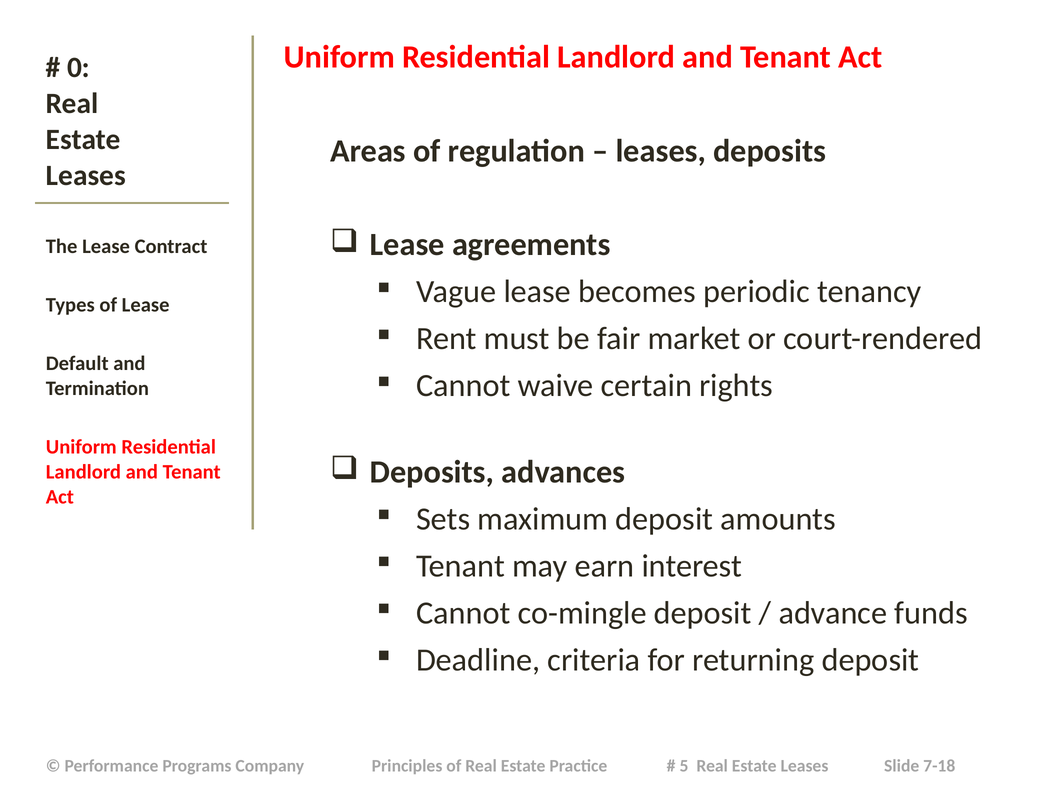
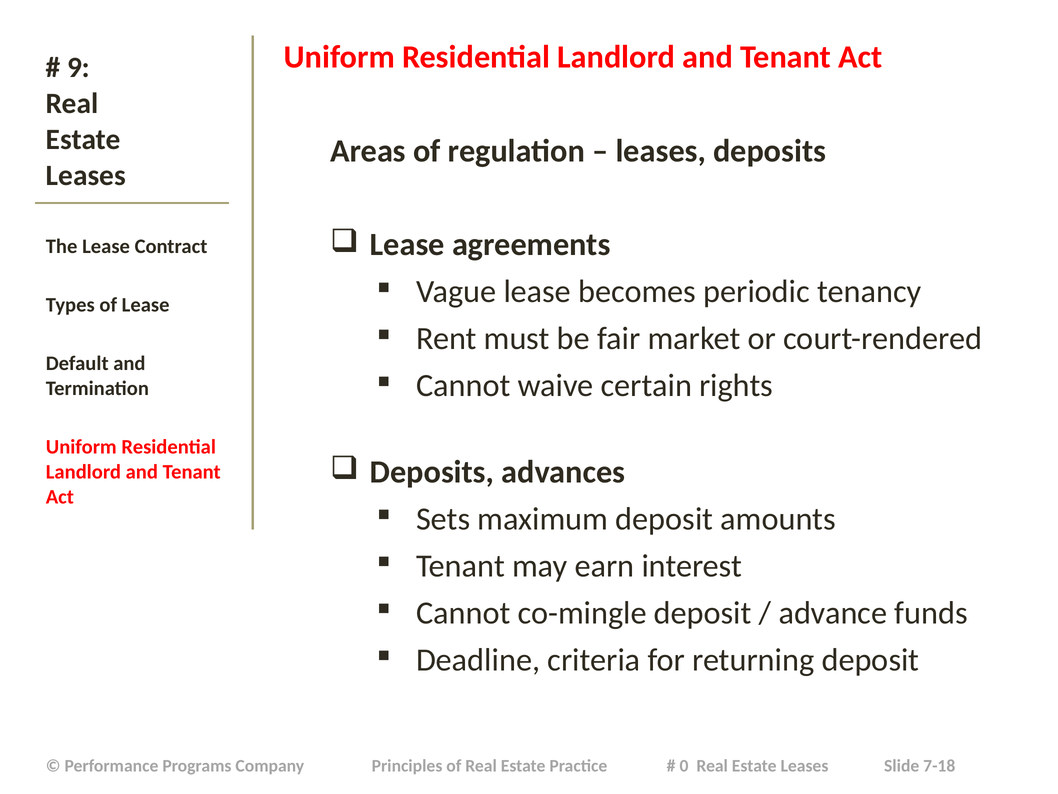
0: 0 -> 9
5: 5 -> 0
